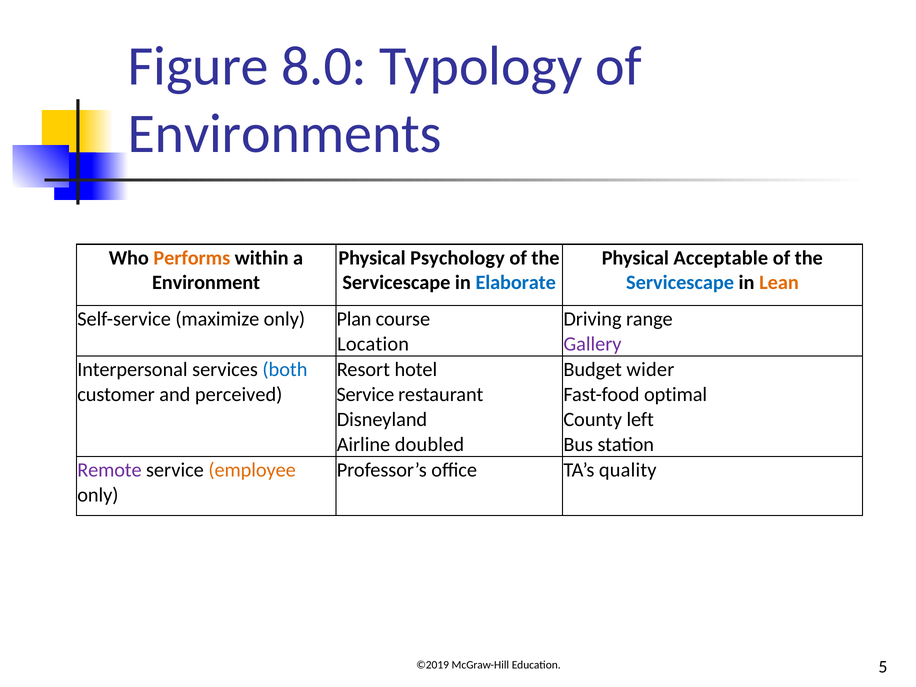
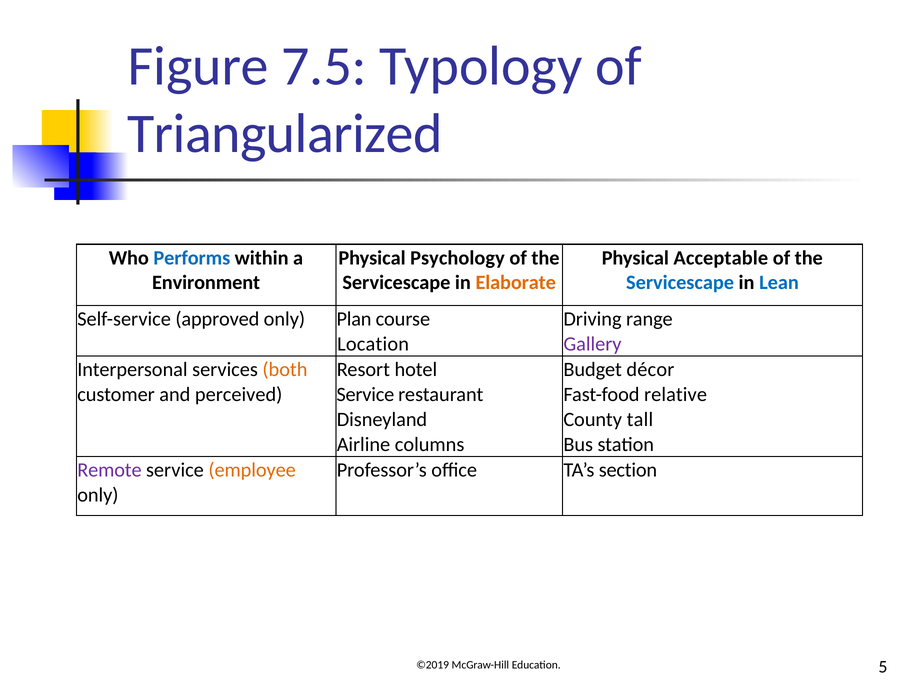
8.0: 8.0 -> 7.5
Environments: Environments -> Triangularized
Performs colour: orange -> blue
Elaborate colour: blue -> orange
Lean colour: orange -> blue
maximize: maximize -> approved
both colour: blue -> orange
wider: wider -> décor
optimal: optimal -> relative
left: left -> tall
doubled: doubled -> columns
quality: quality -> section
